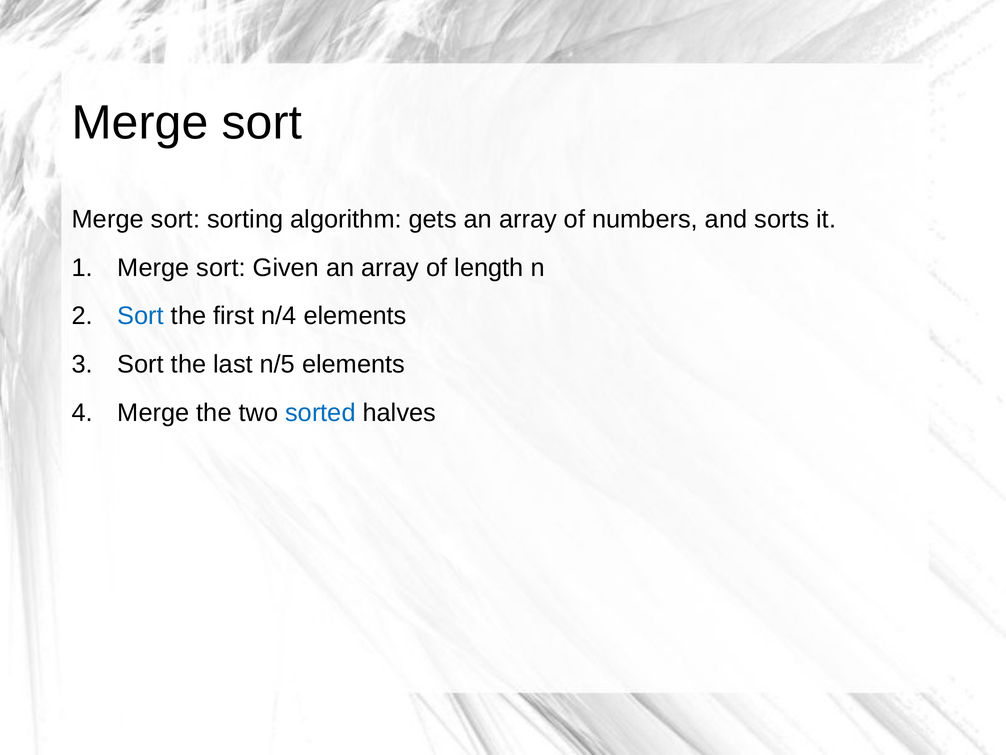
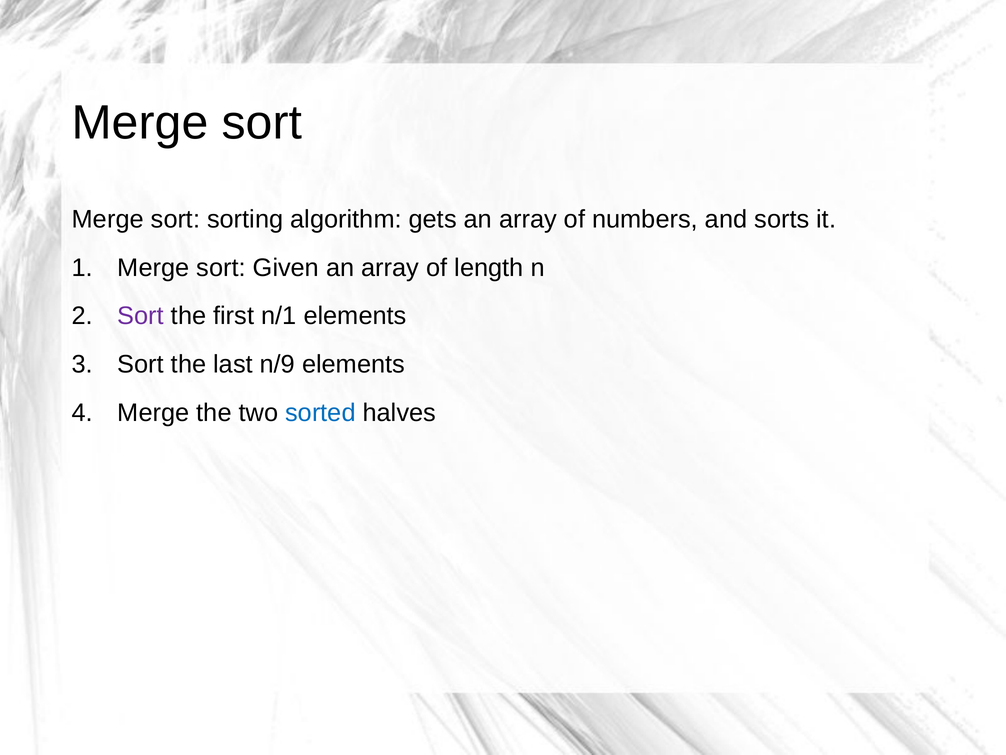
Sort at (141, 316) colour: blue -> purple
n/4: n/4 -> n/1
n/5: n/5 -> n/9
